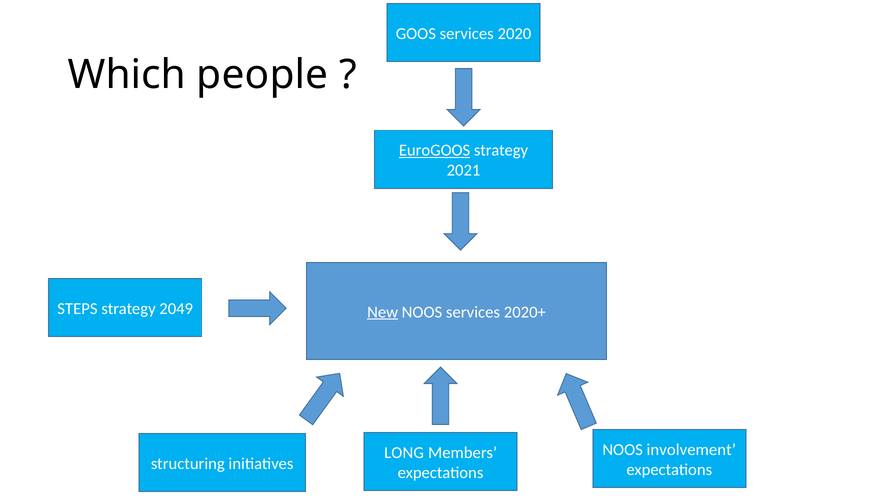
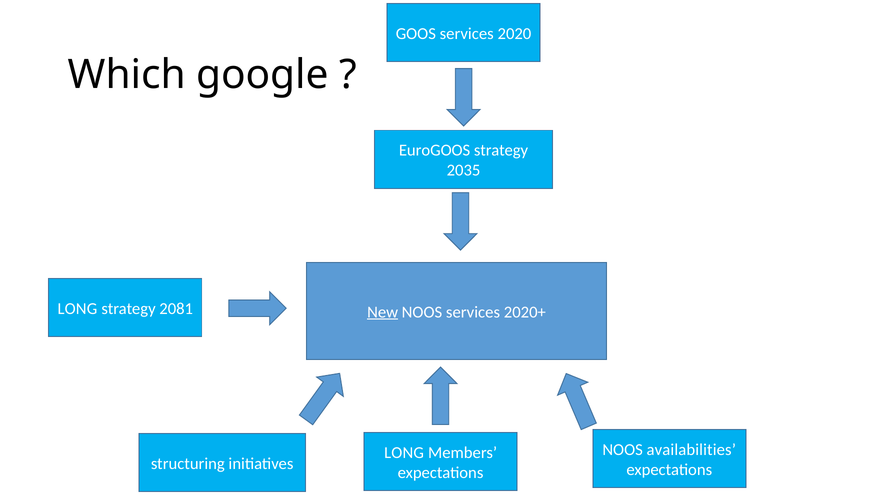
people: people -> google
EuroGOOS underline: present -> none
2021: 2021 -> 2035
STEPS at (77, 308): STEPS -> LONG
2049: 2049 -> 2081
involvement: involvement -> availabilities
